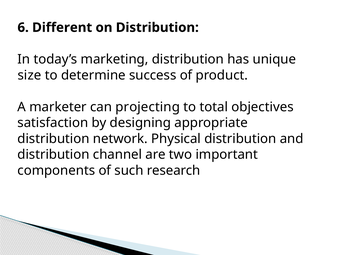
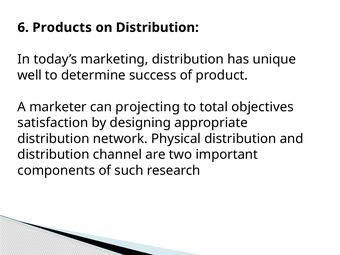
Different: Different -> Products
size: size -> well
